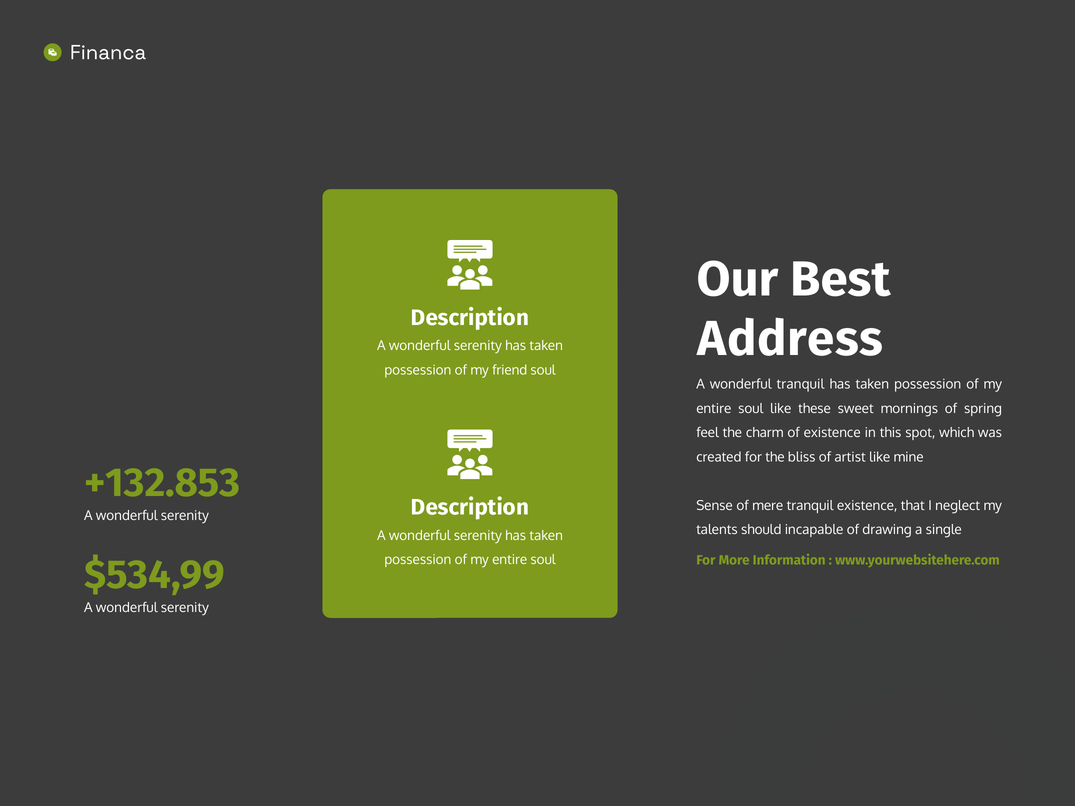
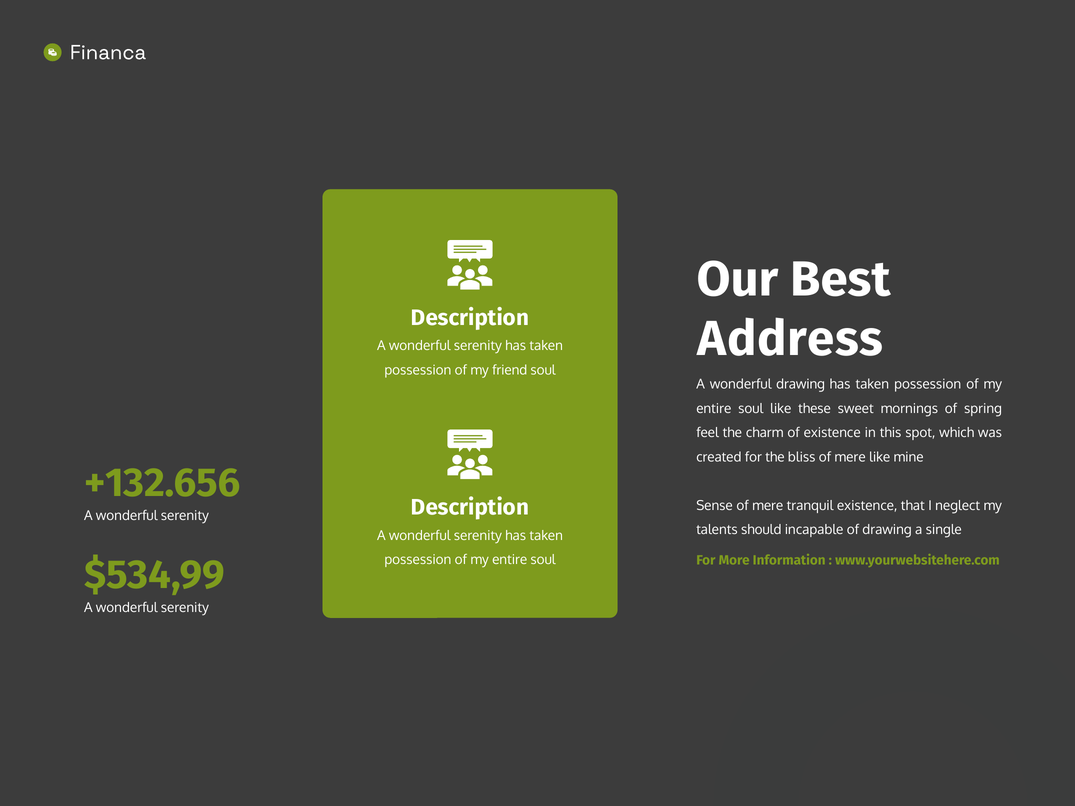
wonderful tranquil: tranquil -> drawing
bliss of artist: artist -> mere
+132.853: +132.853 -> +132.656
